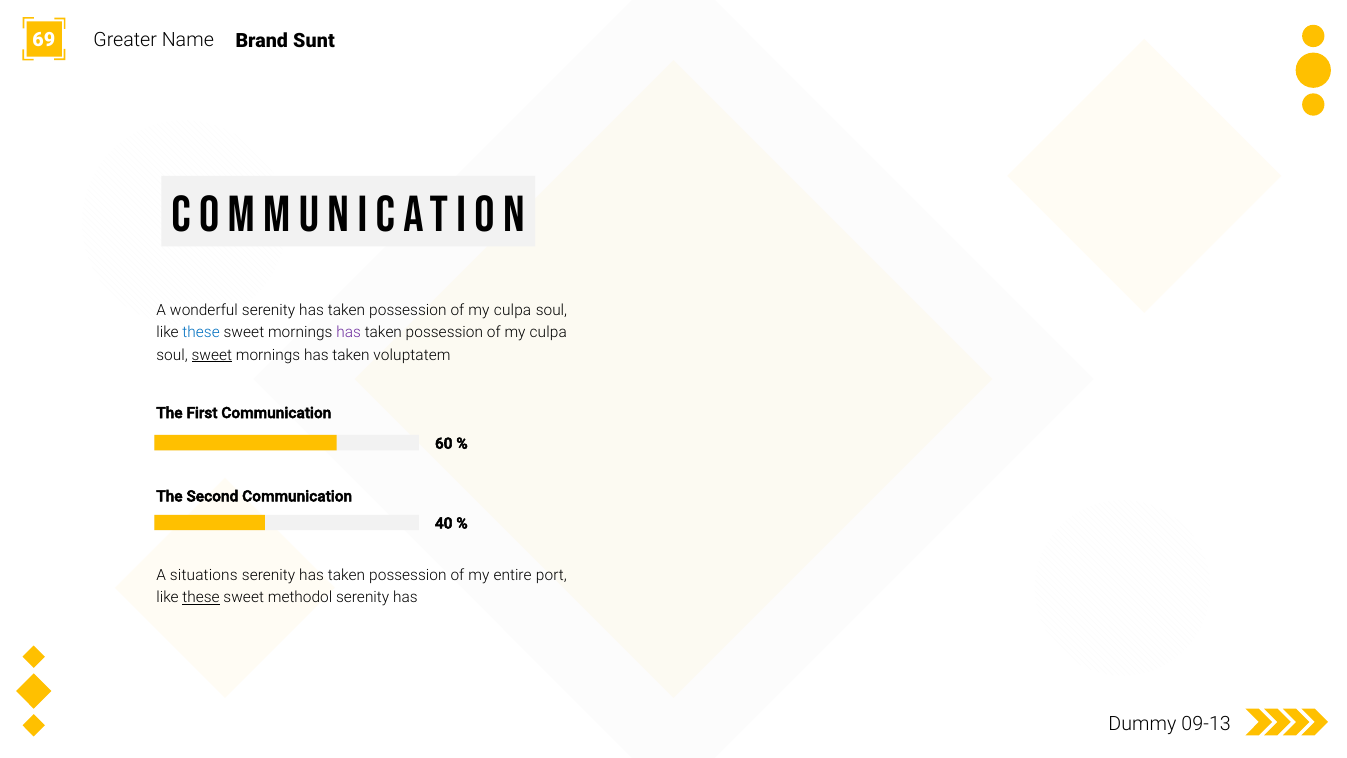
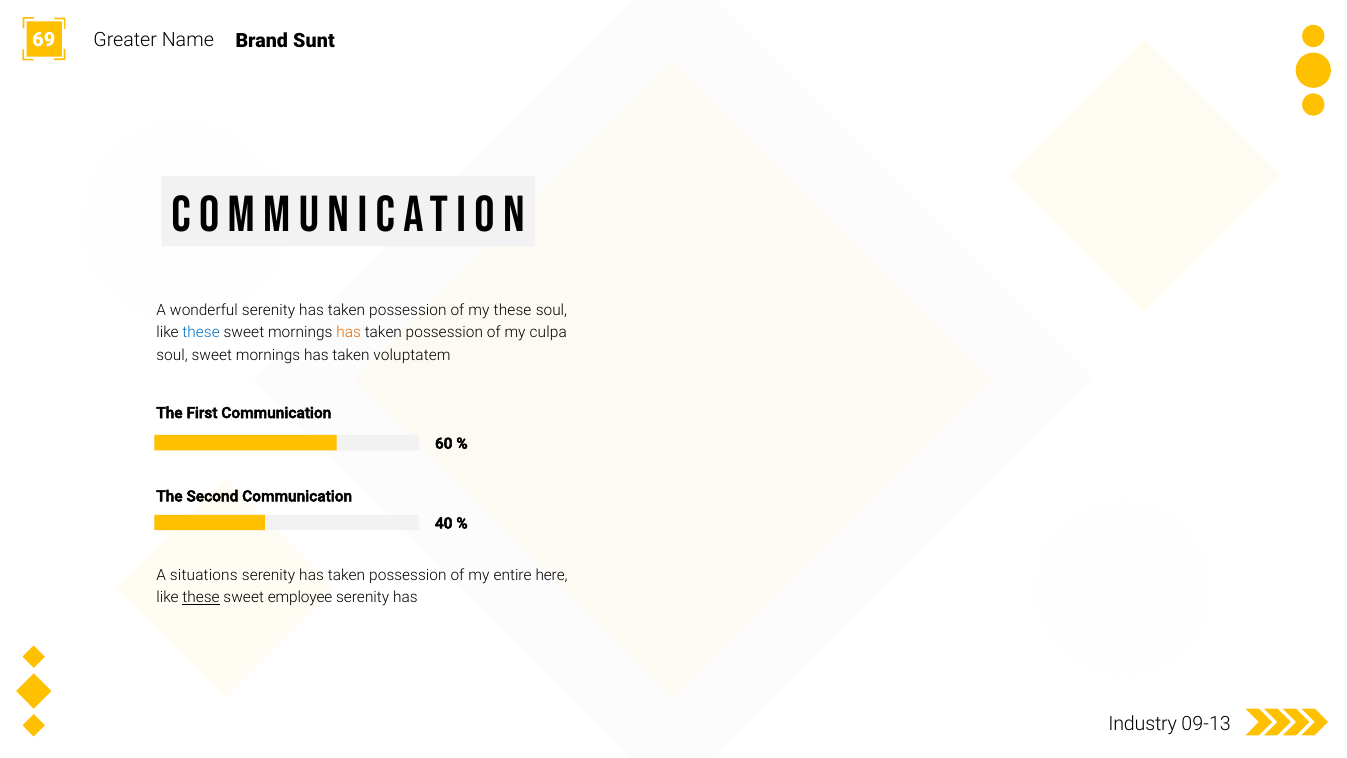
culpa at (513, 310): culpa -> these
has at (349, 333) colour: purple -> orange
sweet at (212, 355) underline: present -> none
port: port -> here
methodol: methodol -> employee
Dummy: Dummy -> Industry
